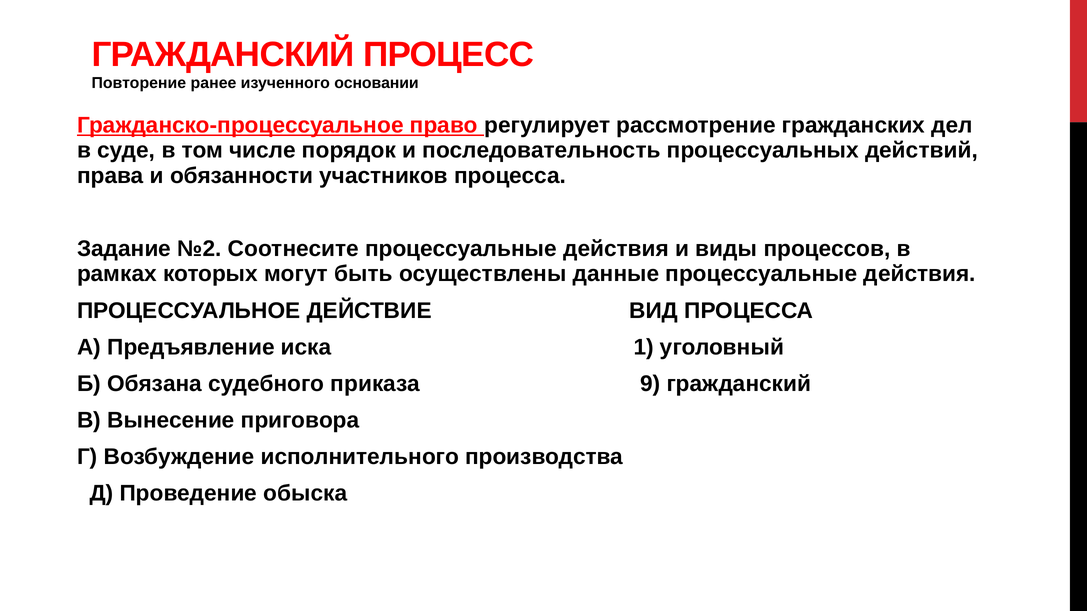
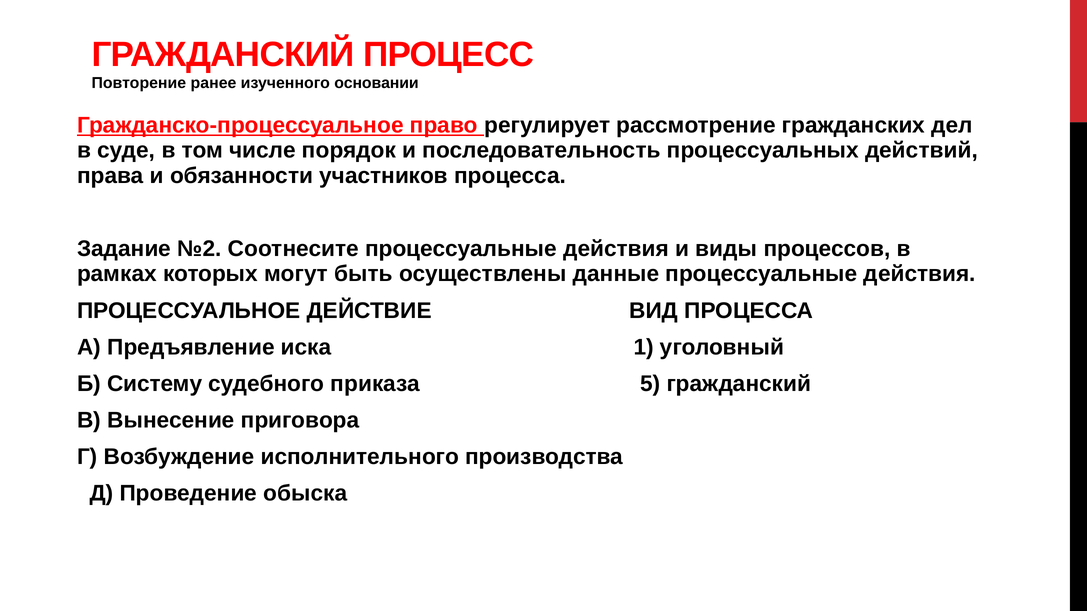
Обязана: Обязана -> Систему
9: 9 -> 5
